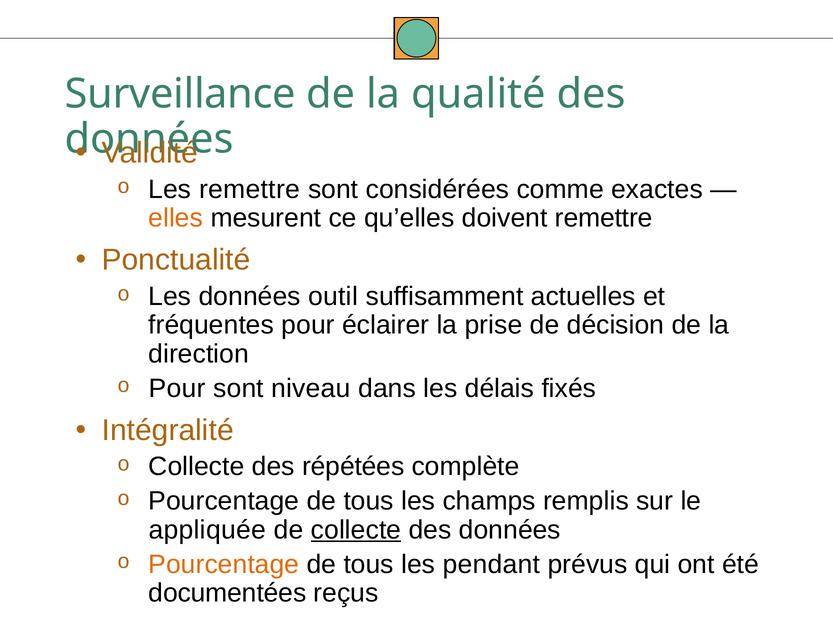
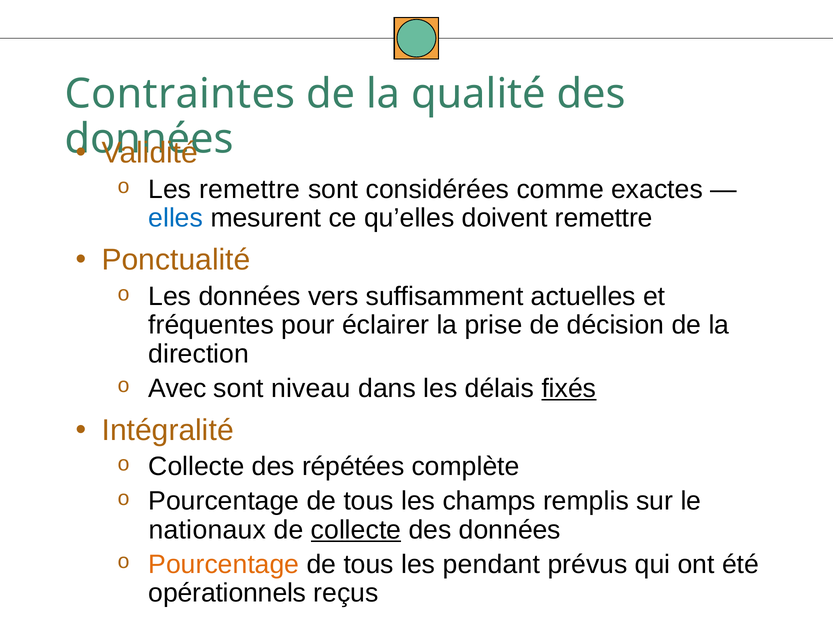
Surveillance: Surveillance -> Contraintes
elles colour: orange -> blue
outil: outil -> vers
Pour at (177, 389): Pour -> Avec
fixés underline: none -> present
appliquée: appliquée -> nationaux
documentées: documentées -> opérationnels
